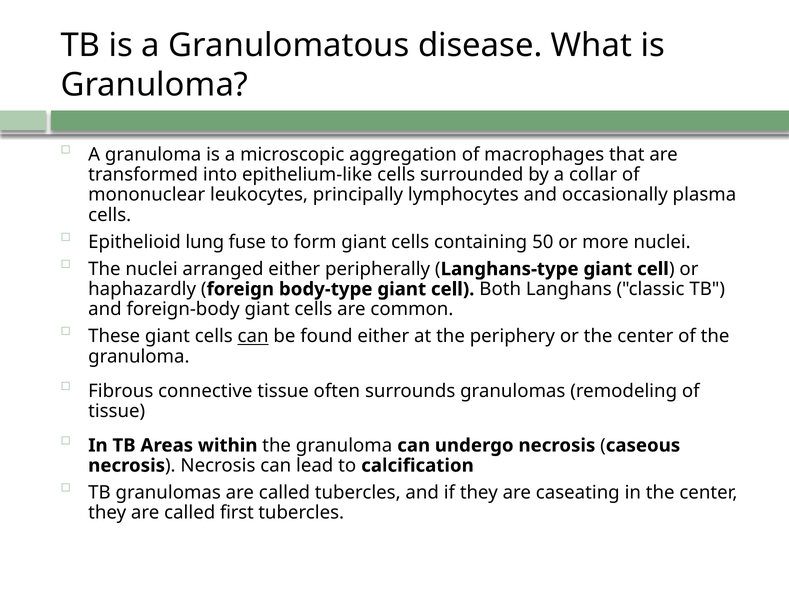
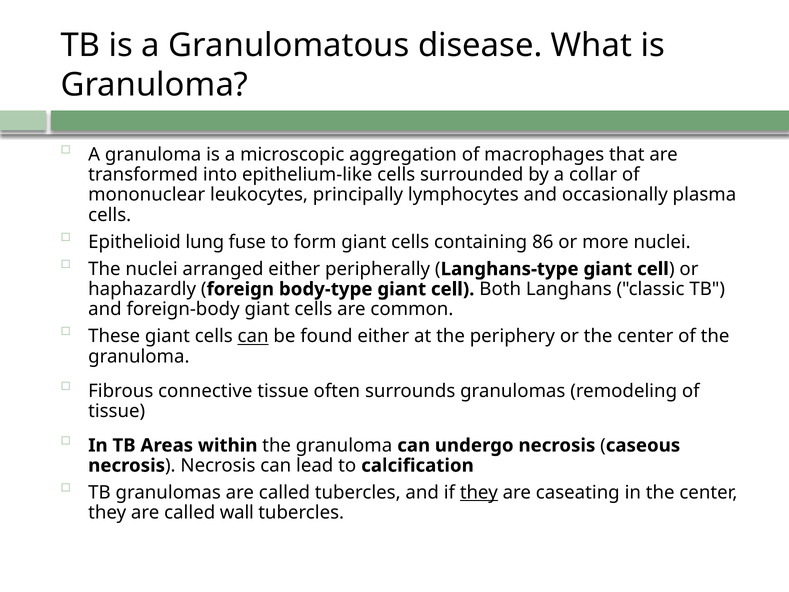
50: 50 -> 86
they at (479, 492) underline: none -> present
first: first -> wall
